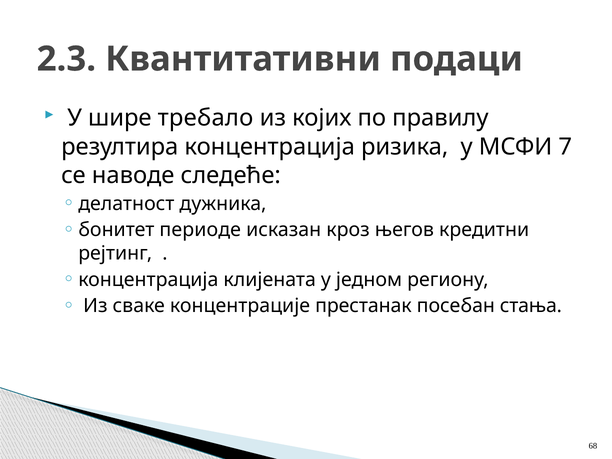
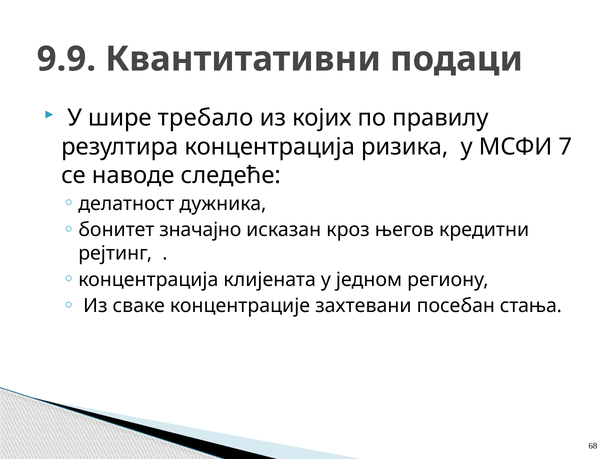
2.3: 2.3 -> 9.9
периоде: периоде -> значајно
престанак: престанак -> захтевани
